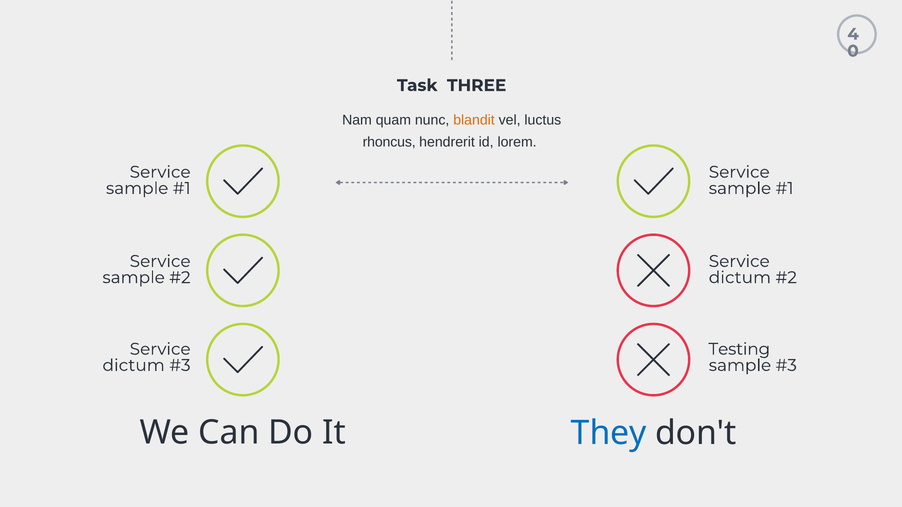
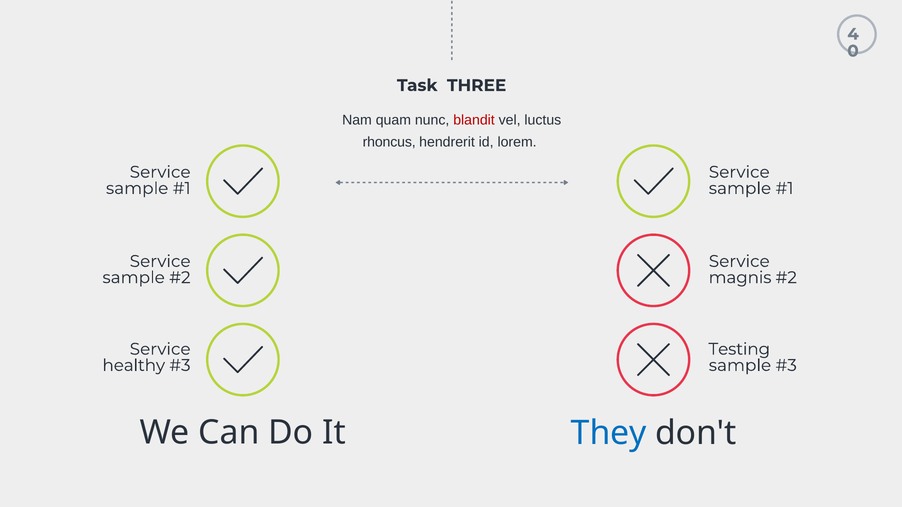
blandit colour: orange -> red
dictum at (740, 278): dictum -> magnis
dictum at (134, 366): dictum -> healthy
